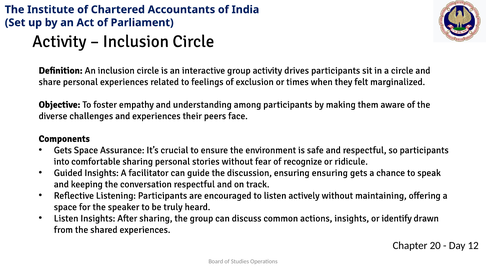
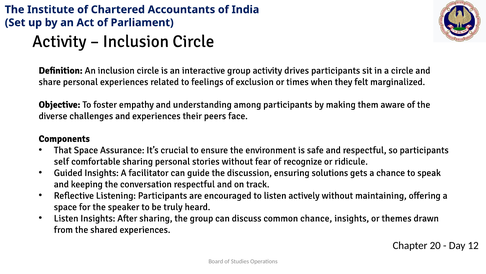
Gets at (63, 150): Gets -> That
into: into -> self
ensuring ensuring: ensuring -> solutions
common actions: actions -> chance
identify: identify -> themes
